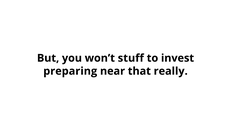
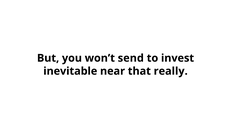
stuff: stuff -> send
preparing: preparing -> inevitable
